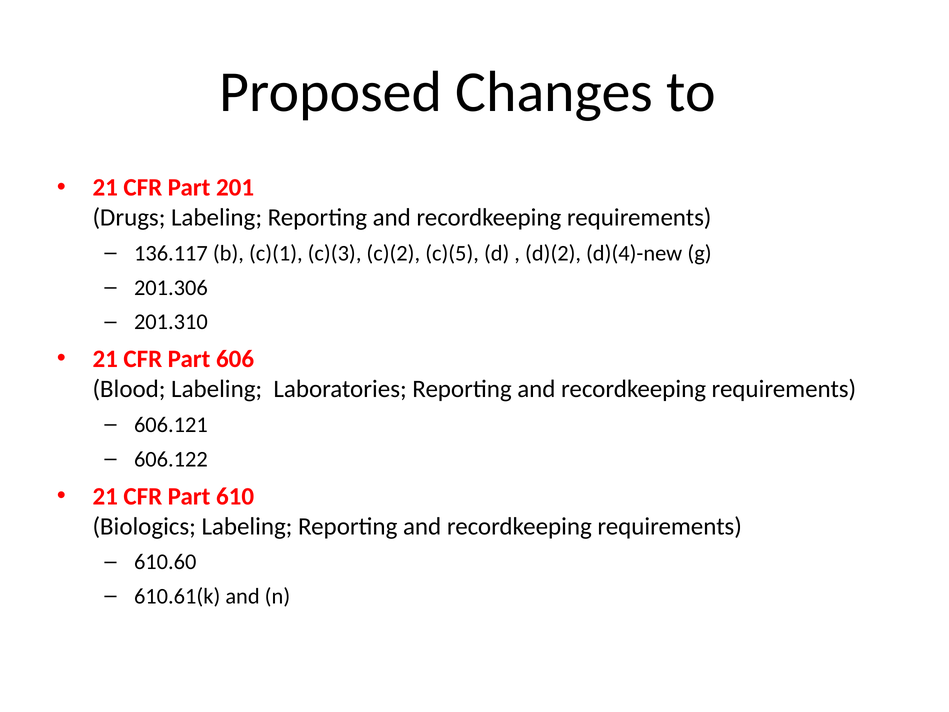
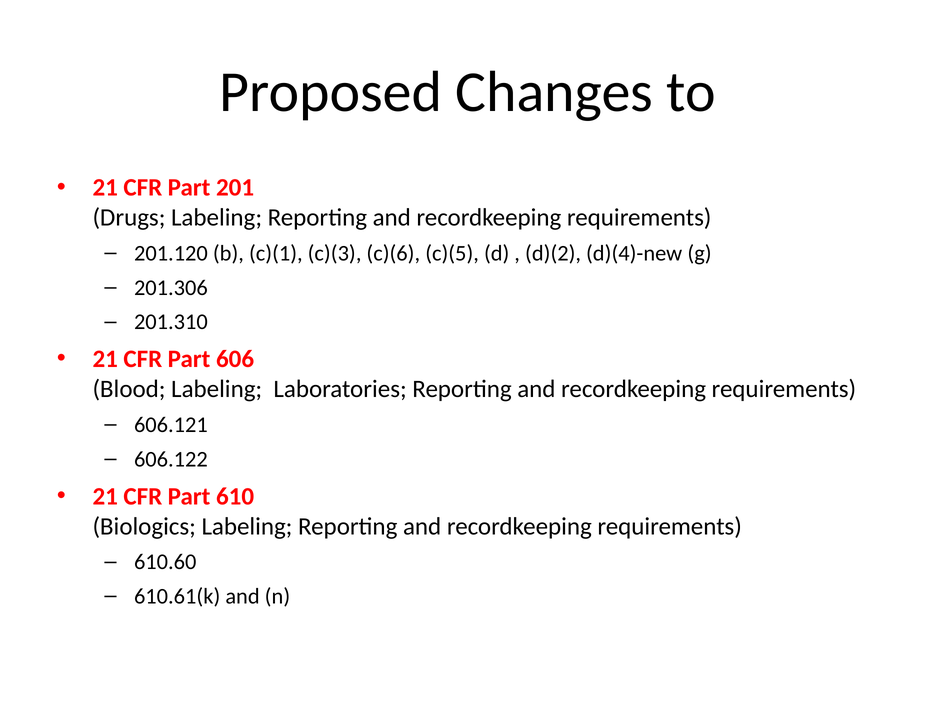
136.117: 136.117 -> 201.120
c)(2: c)(2 -> c)(6
